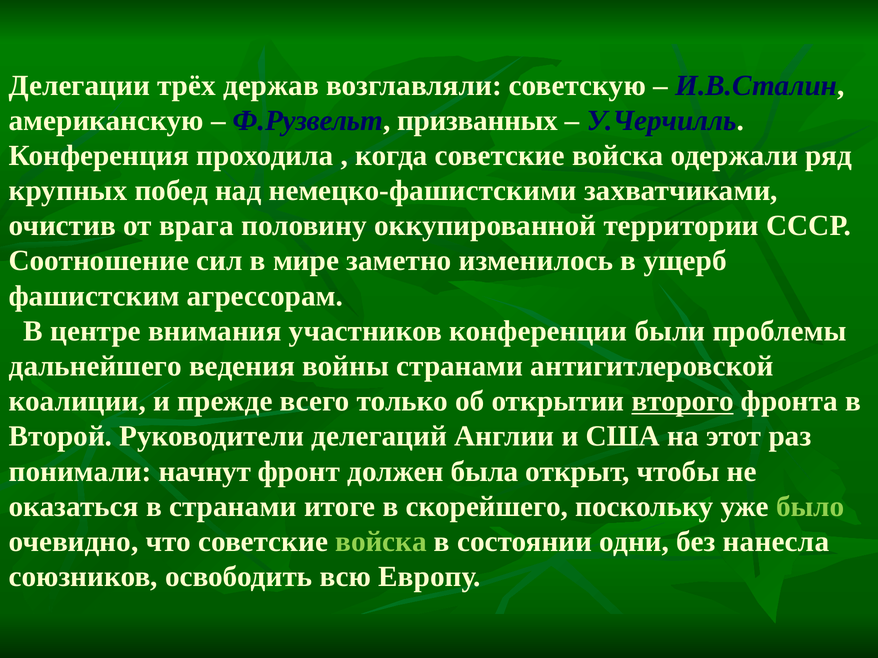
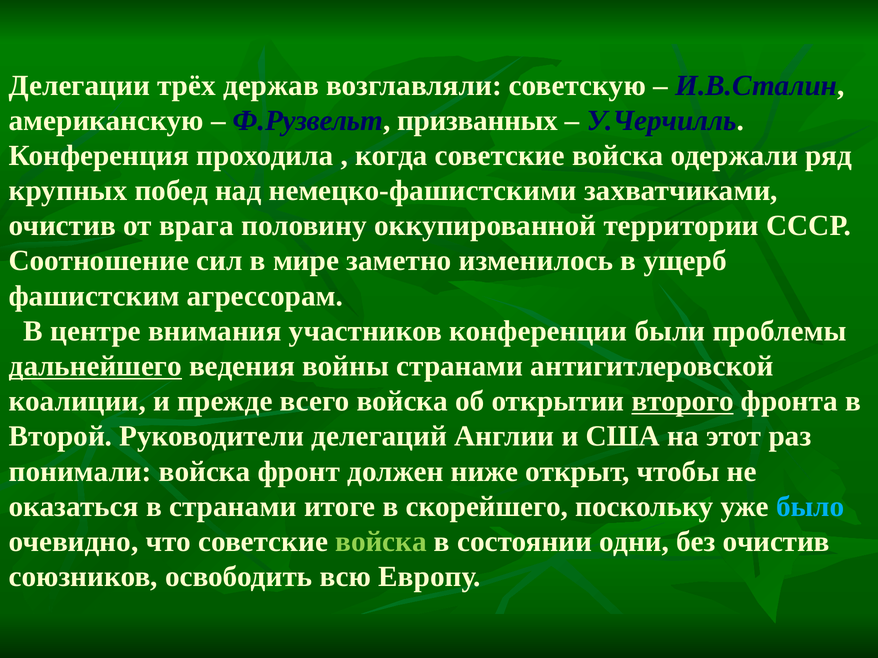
дальнейшего underline: none -> present
всего только: только -> войска
понимали начнут: начнут -> войска
была: была -> ниже
было colour: light green -> light blue
без нанесла: нанесла -> очистив
